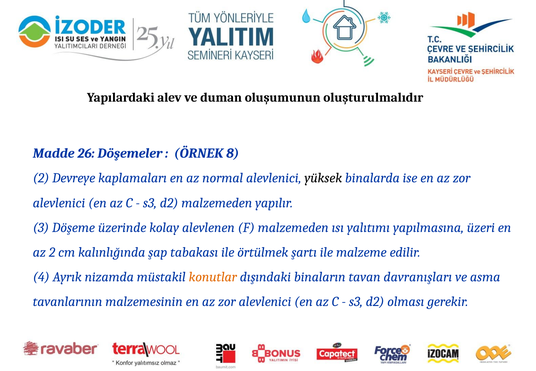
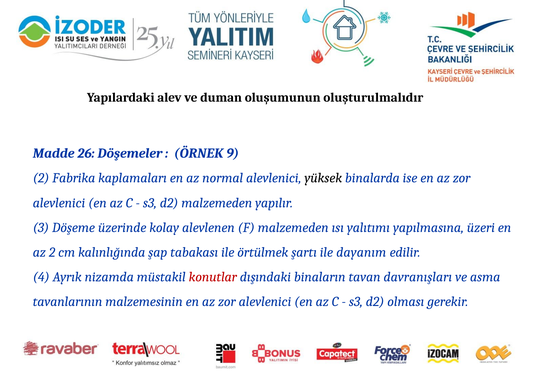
8: 8 -> 9
Devreye: Devreye -> Fabrika
malzeme: malzeme -> dayanım
konutlar colour: orange -> red
